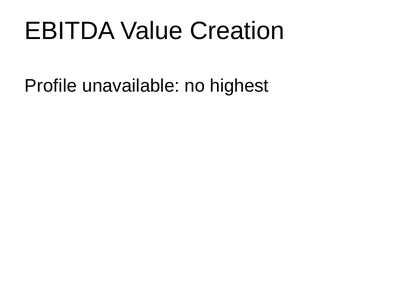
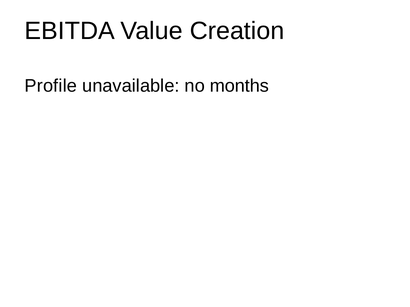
highest: highest -> months
